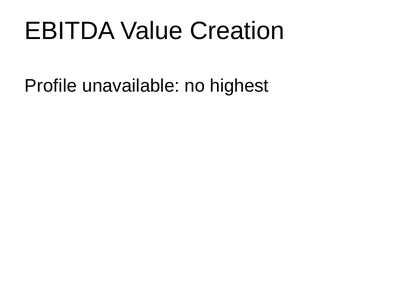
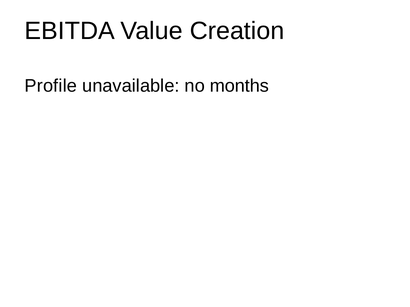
highest: highest -> months
